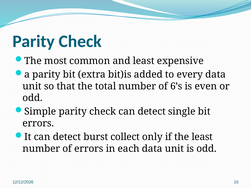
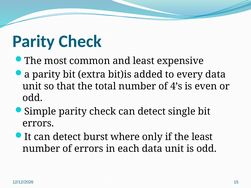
6’s: 6’s -> 4’s
collect: collect -> where
